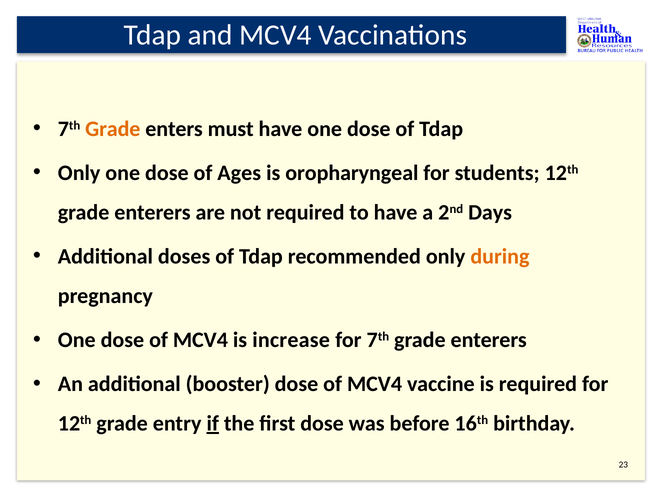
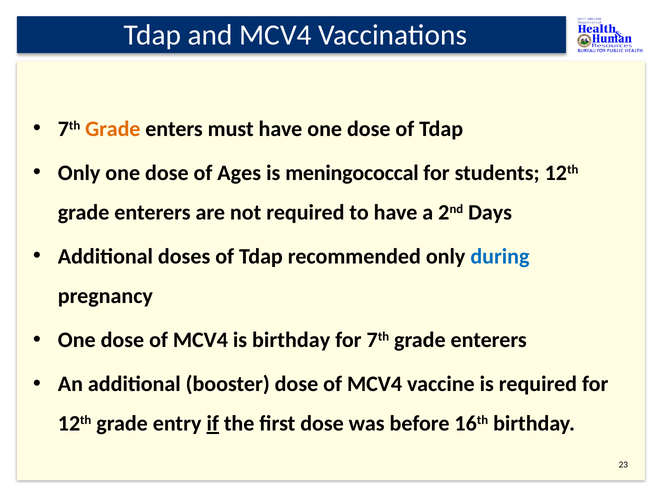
oropharyngeal: oropharyngeal -> meningococcal
during colour: orange -> blue
is increase: increase -> birthday
